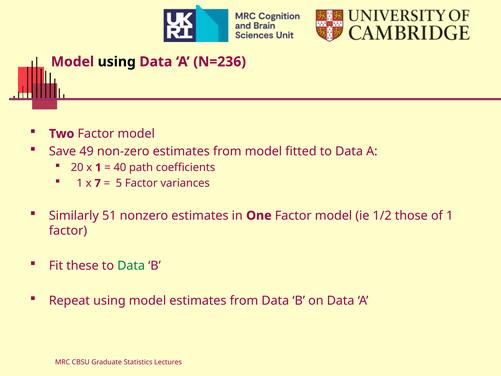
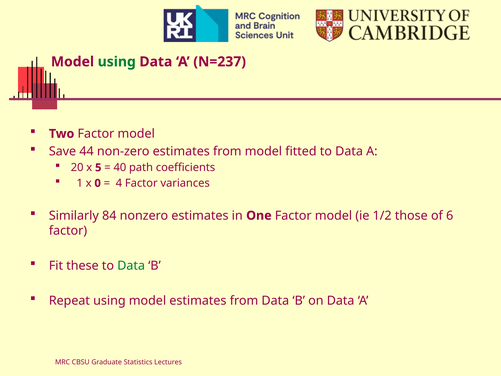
using at (117, 62) colour: black -> green
N=236: N=236 -> N=237
49: 49 -> 44
x 1: 1 -> 5
7: 7 -> 0
5: 5 -> 4
51: 51 -> 84
of 1: 1 -> 6
